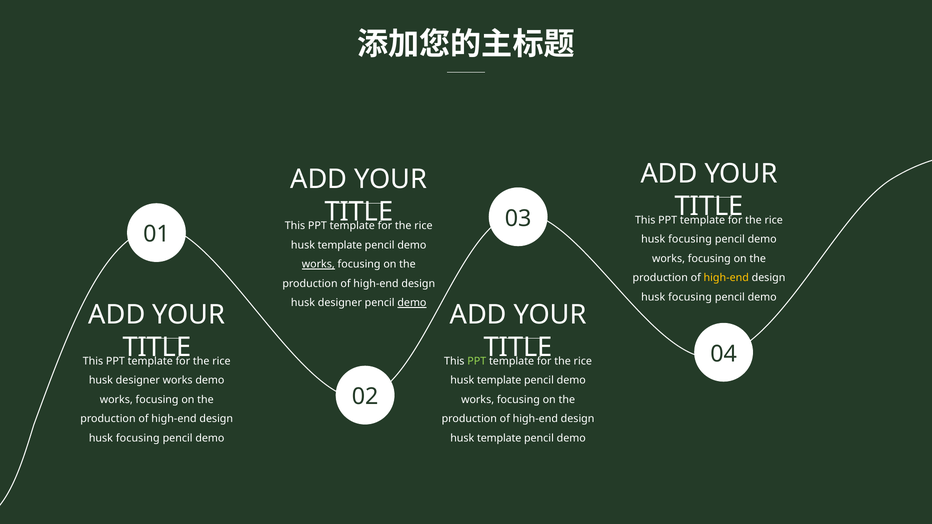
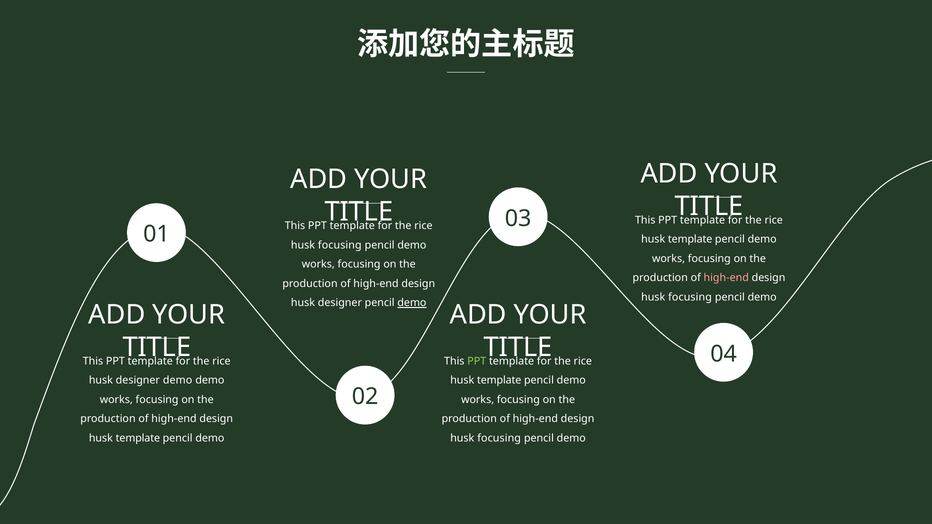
focusing at (690, 239): focusing -> template
template at (340, 245): template -> focusing
works at (318, 265) underline: present -> none
high-end at (726, 278) colour: yellow -> pink
designer works: works -> demo
focusing at (138, 438): focusing -> template
template at (499, 438): template -> focusing
